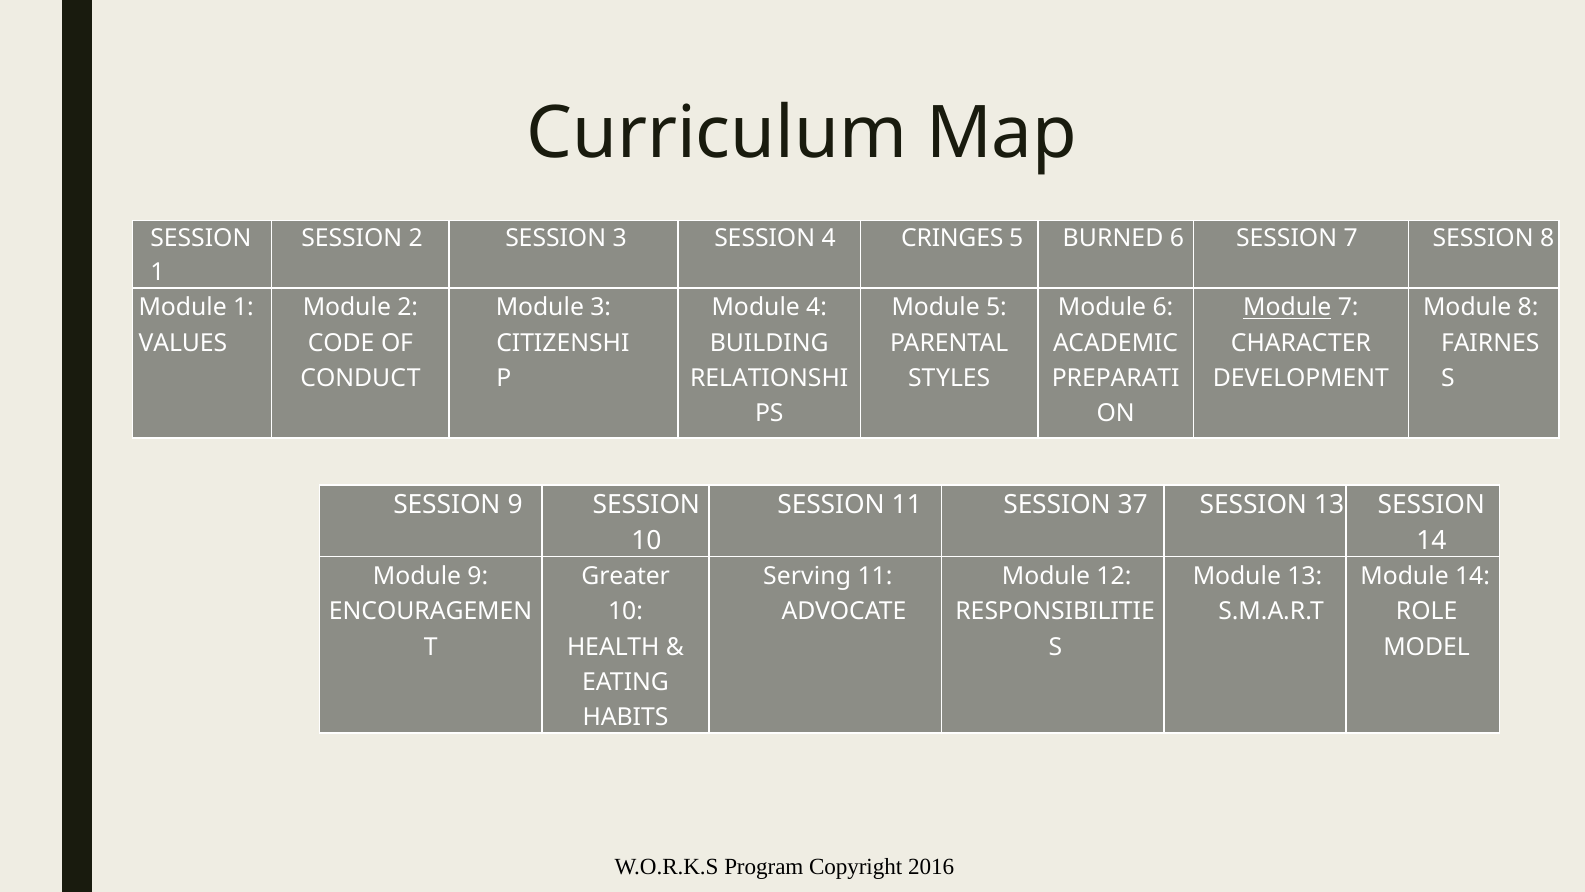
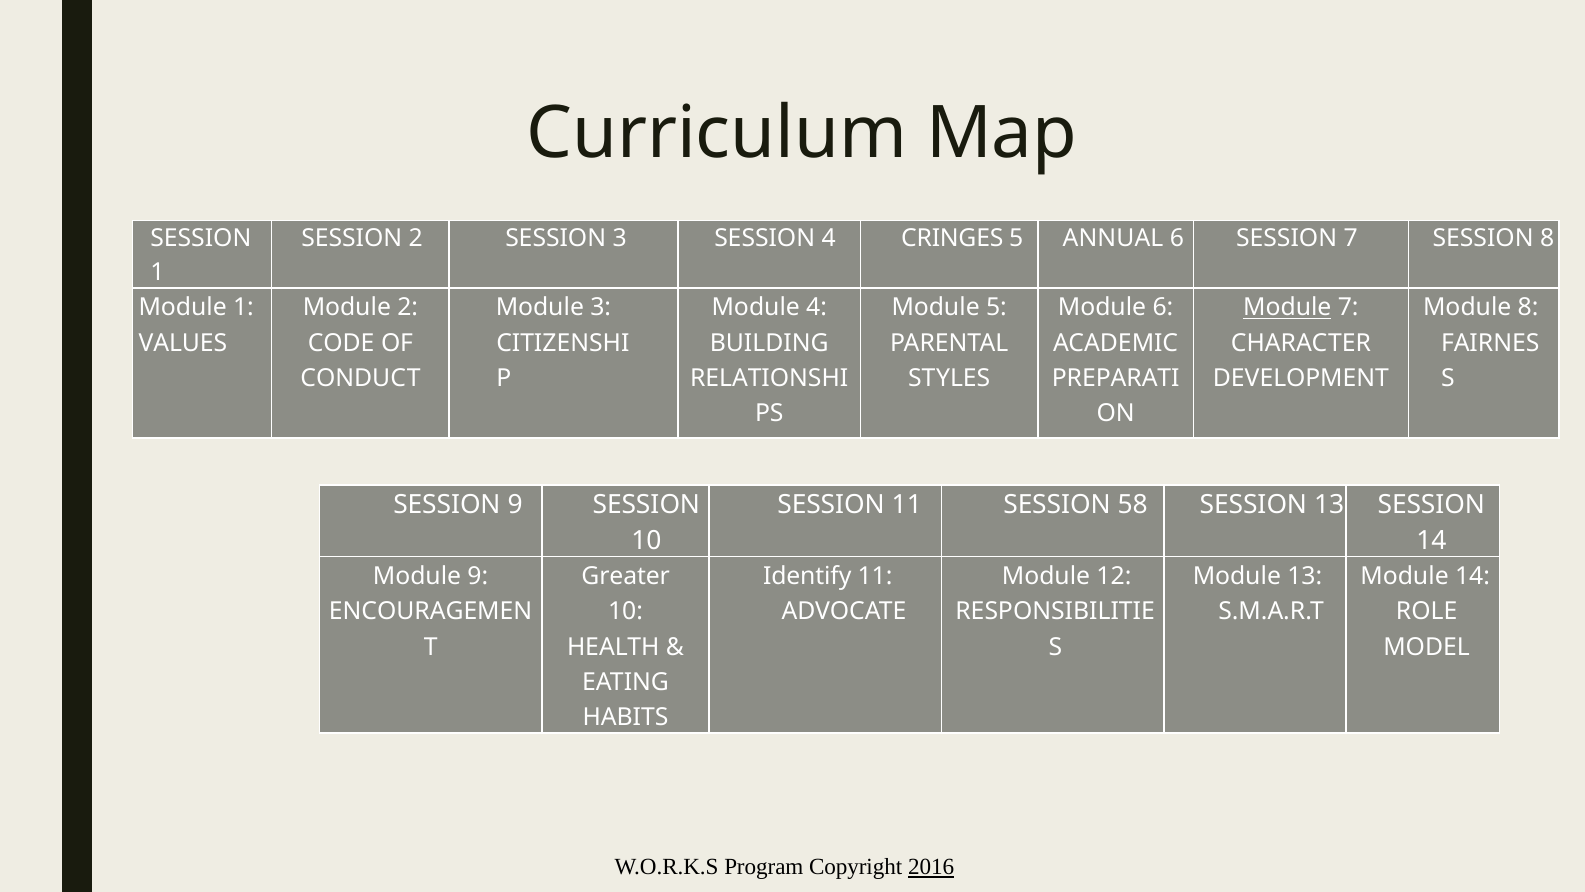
BURNED: BURNED -> ANNUAL
37: 37 -> 58
Serving: Serving -> Identify
2016 underline: none -> present
